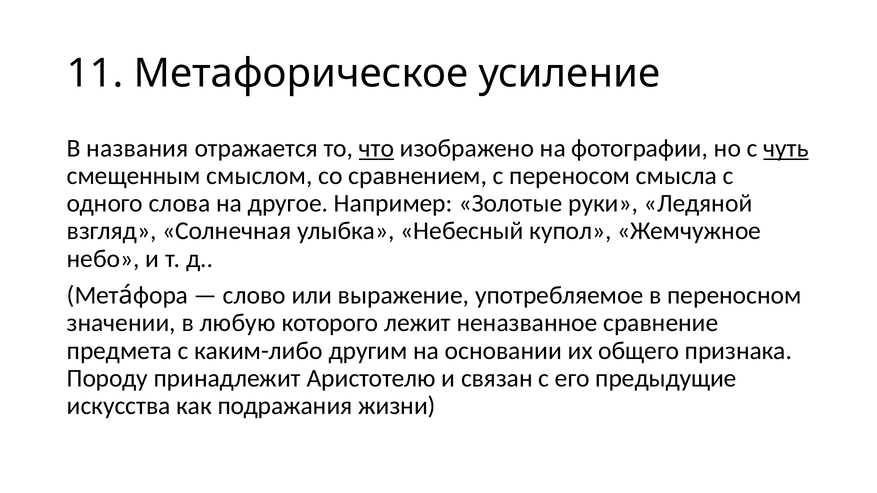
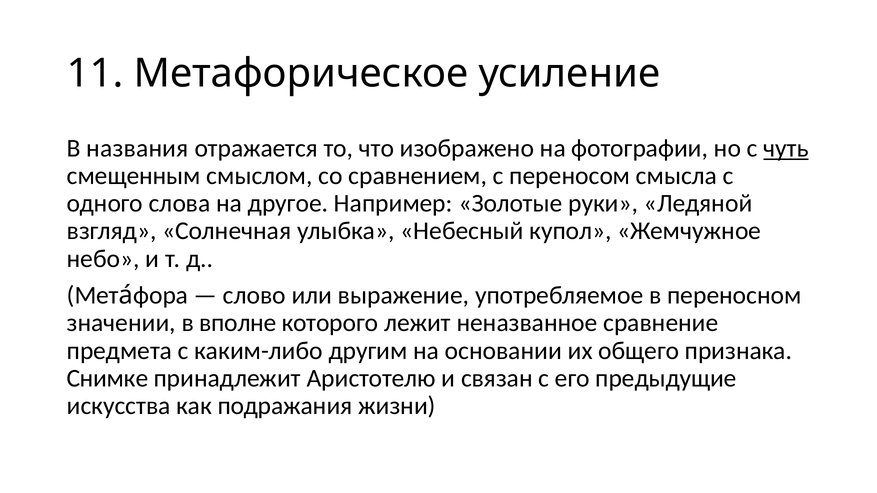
что underline: present -> none
любую: любую -> вполне
Породу: Породу -> Снимке
